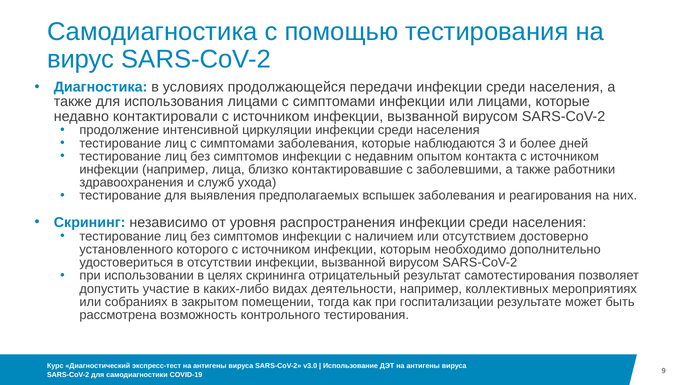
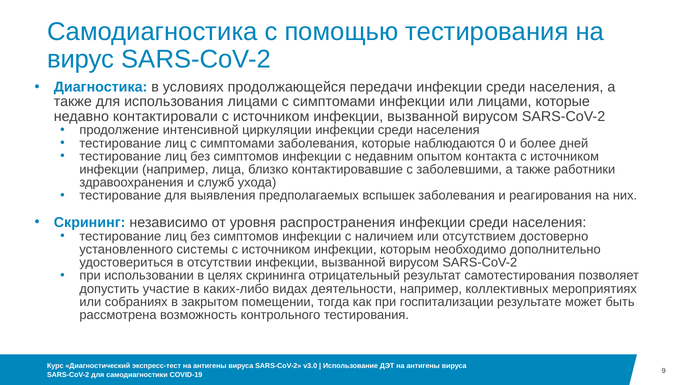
3: 3 -> 0
которого: которого -> системы
